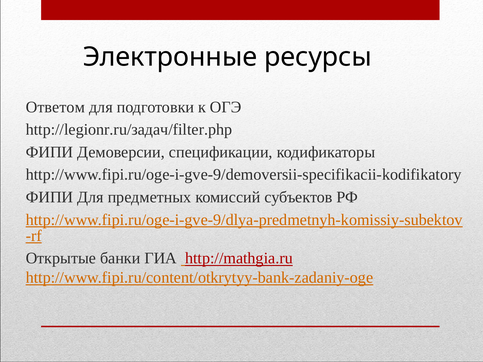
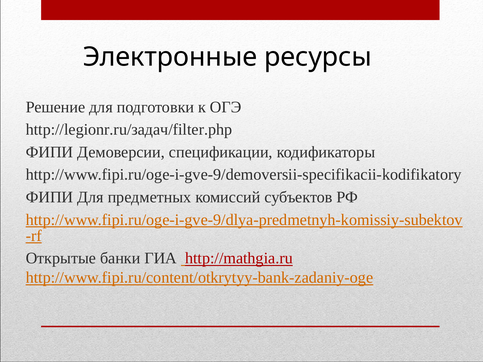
Ответом: Ответом -> Решение
